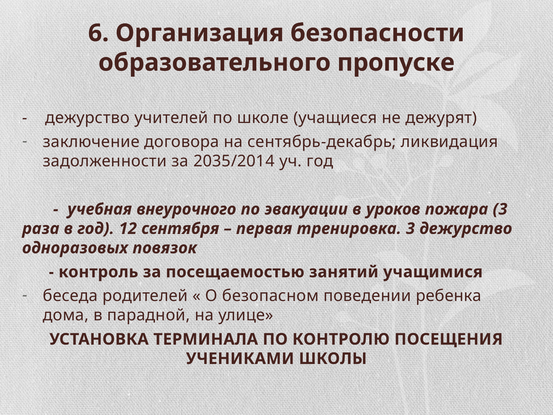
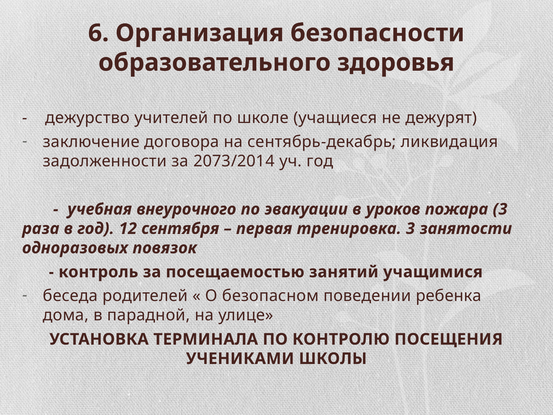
пропуске: пропуске -> здоровья
2035/2014: 2035/2014 -> 2073/2014
3 дежурство: дежурство -> занятости
